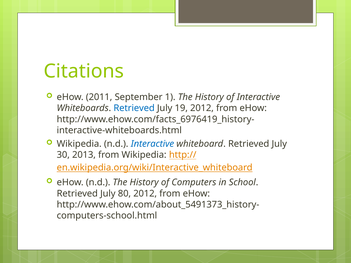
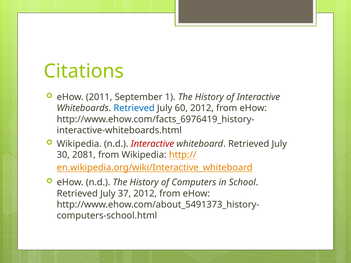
19: 19 -> 60
Interactive at (152, 144) colour: blue -> red
2013: 2013 -> 2081
80: 80 -> 37
